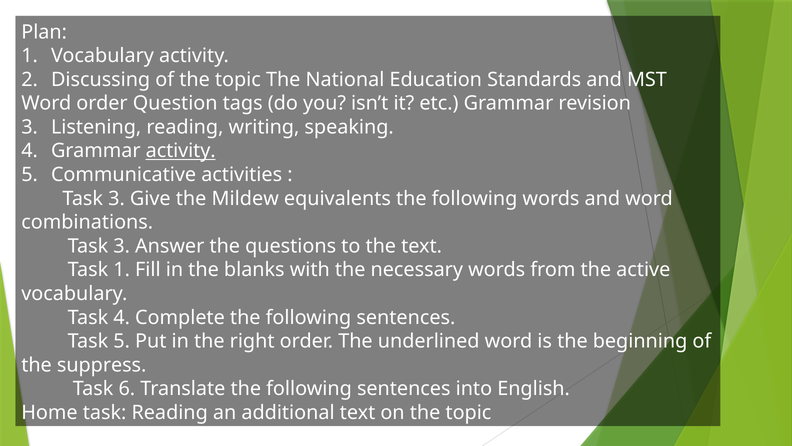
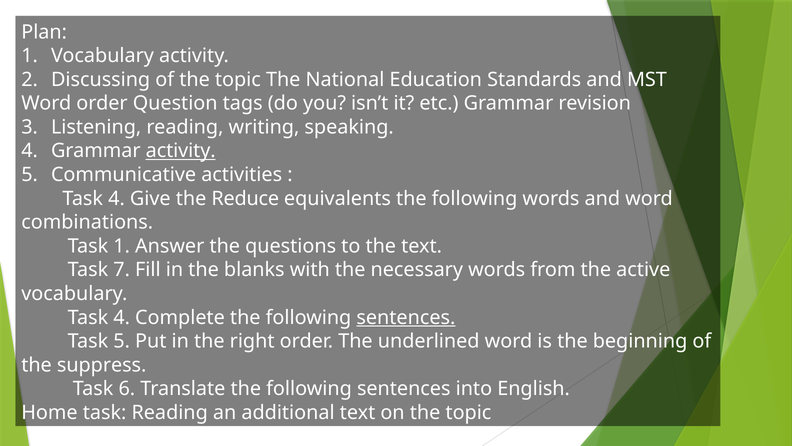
3 at (117, 198): 3 -> 4
Mildew: Mildew -> Reduce
3 at (122, 246): 3 -> 1
Task 1: 1 -> 7
sentences at (406, 317) underline: none -> present
